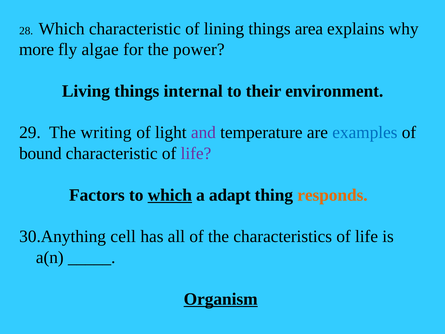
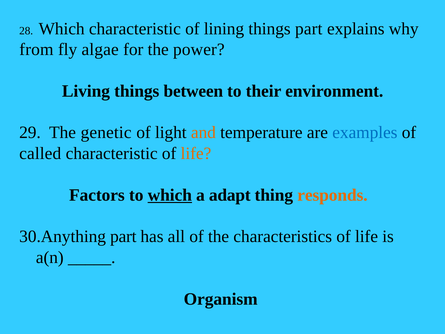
things area: area -> part
more: more -> from
internal: internal -> between
writing: writing -> genetic
and colour: purple -> orange
bound: bound -> called
life at (196, 153) colour: purple -> orange
cell at (123, 236): cell -> part
Organism underline: present -> none
